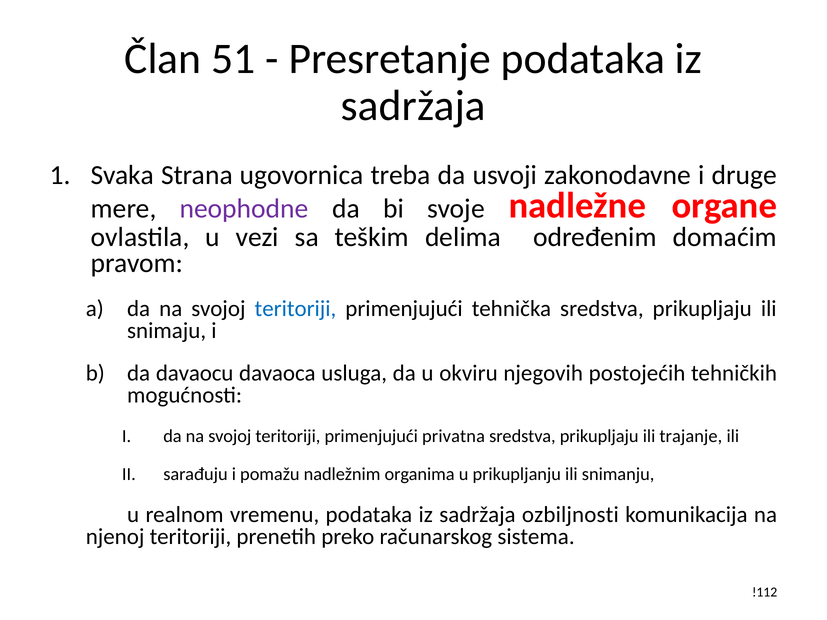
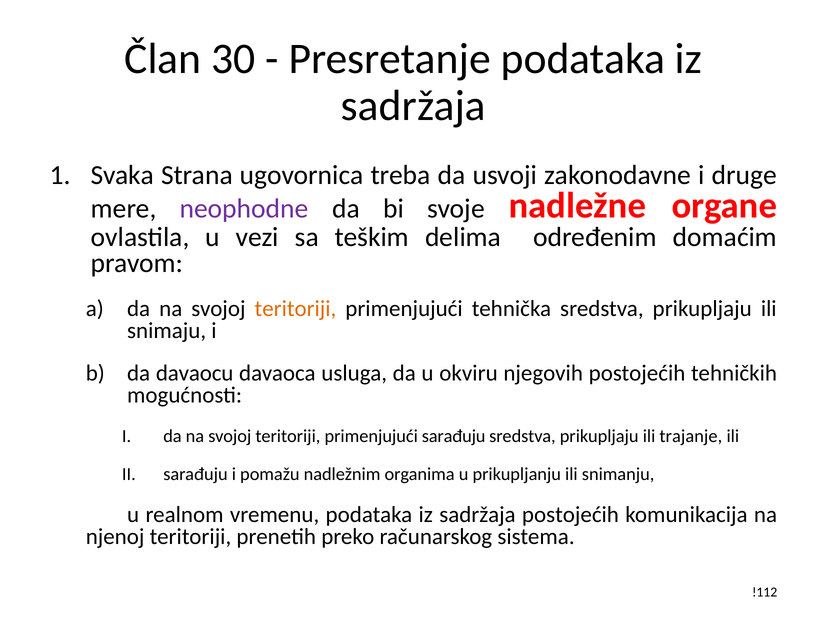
51: 51 -> 30
teritoriji at (295, 309) colour: blue -> orange
primenjujući privatna: privatna -> sarađuju
sadržaja ozbiljnosti: ozbiljnosti -> postojećih
